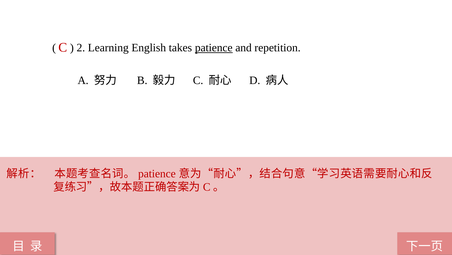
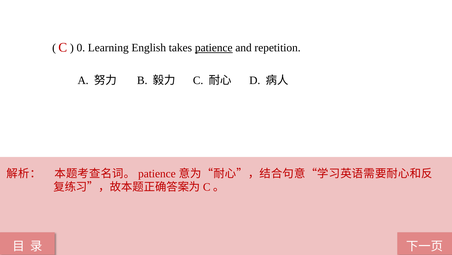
2: 2 -> 0
